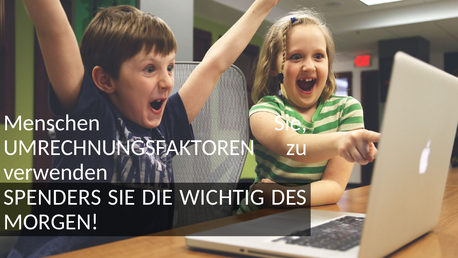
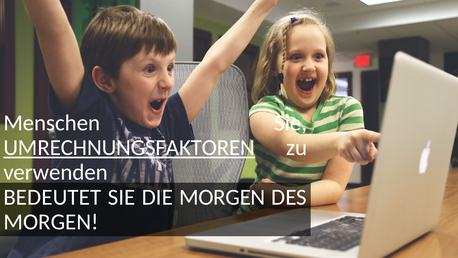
UMRECHNUNGSFAKTOREN underline: none -> present
SPENDERS: SPENDERS -> BEDEUTET
DIE WICHTIG: WICHTIG -> MORGEN
